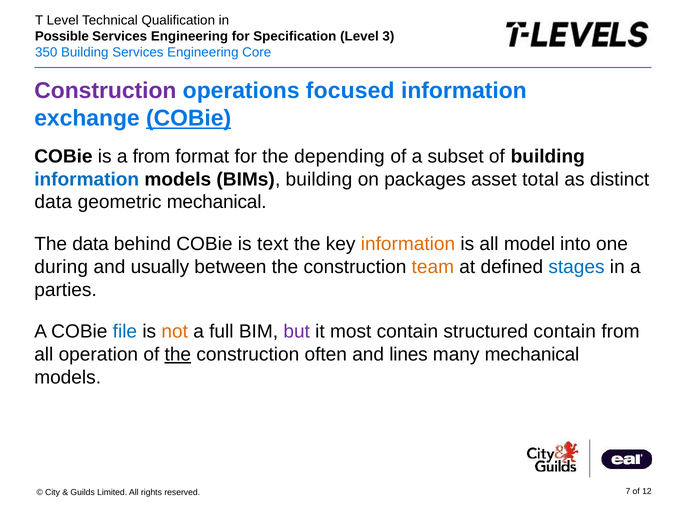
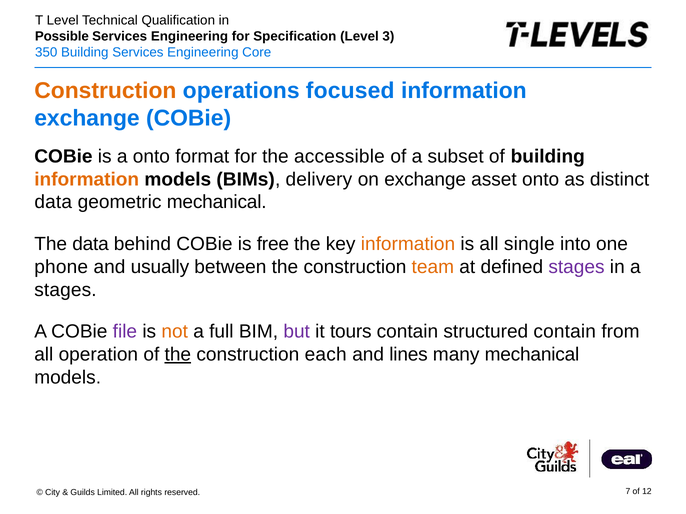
Construction at (105, 91) colour: purple -> orange
COBie at (189, 118) underline: present -> none
a from: from -> onto
depending: depending -> accessible
information at (87, 179) colour: blue -> orange
BIMs building: building -> delivery
on packages: packages -> exchange
asset total: total -> onto
text: text -> free
model: model -> single
during: during -> phone
stages at (577, 267) colour: blue -> purple
parties at (66, 290): parties -> stages
file colour: blue -> purple
most: most -> tours
often: often -> each
